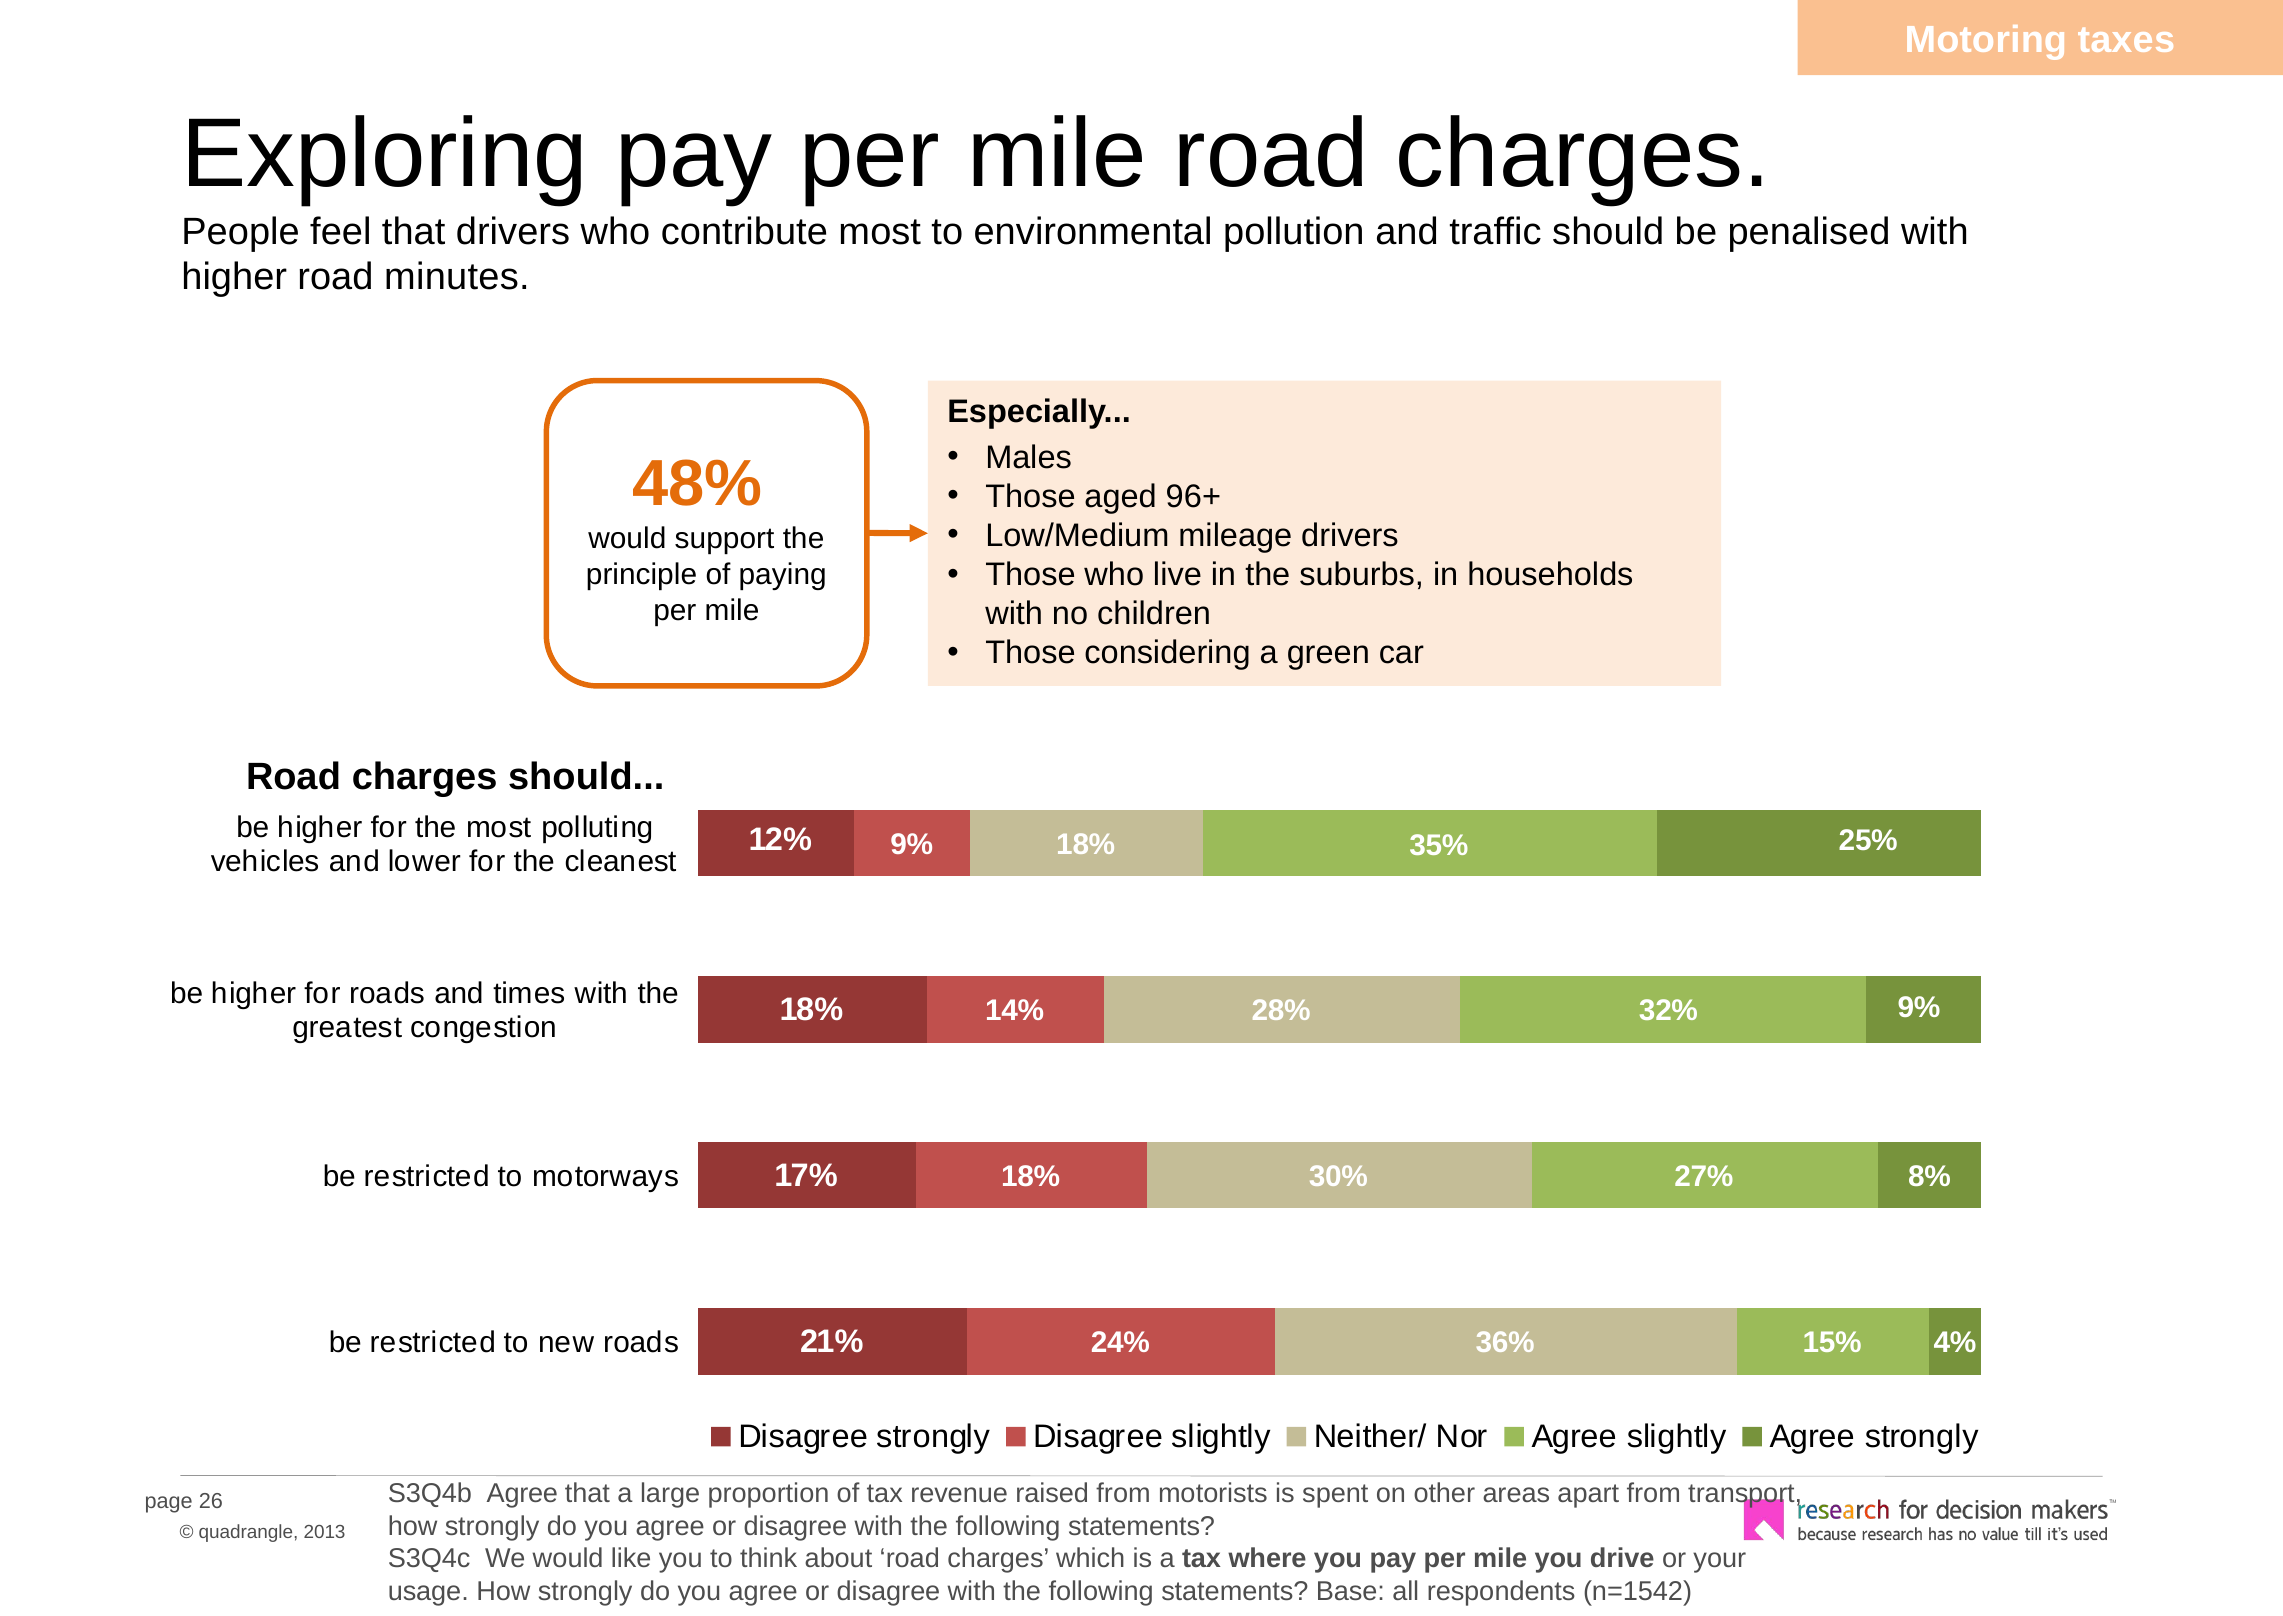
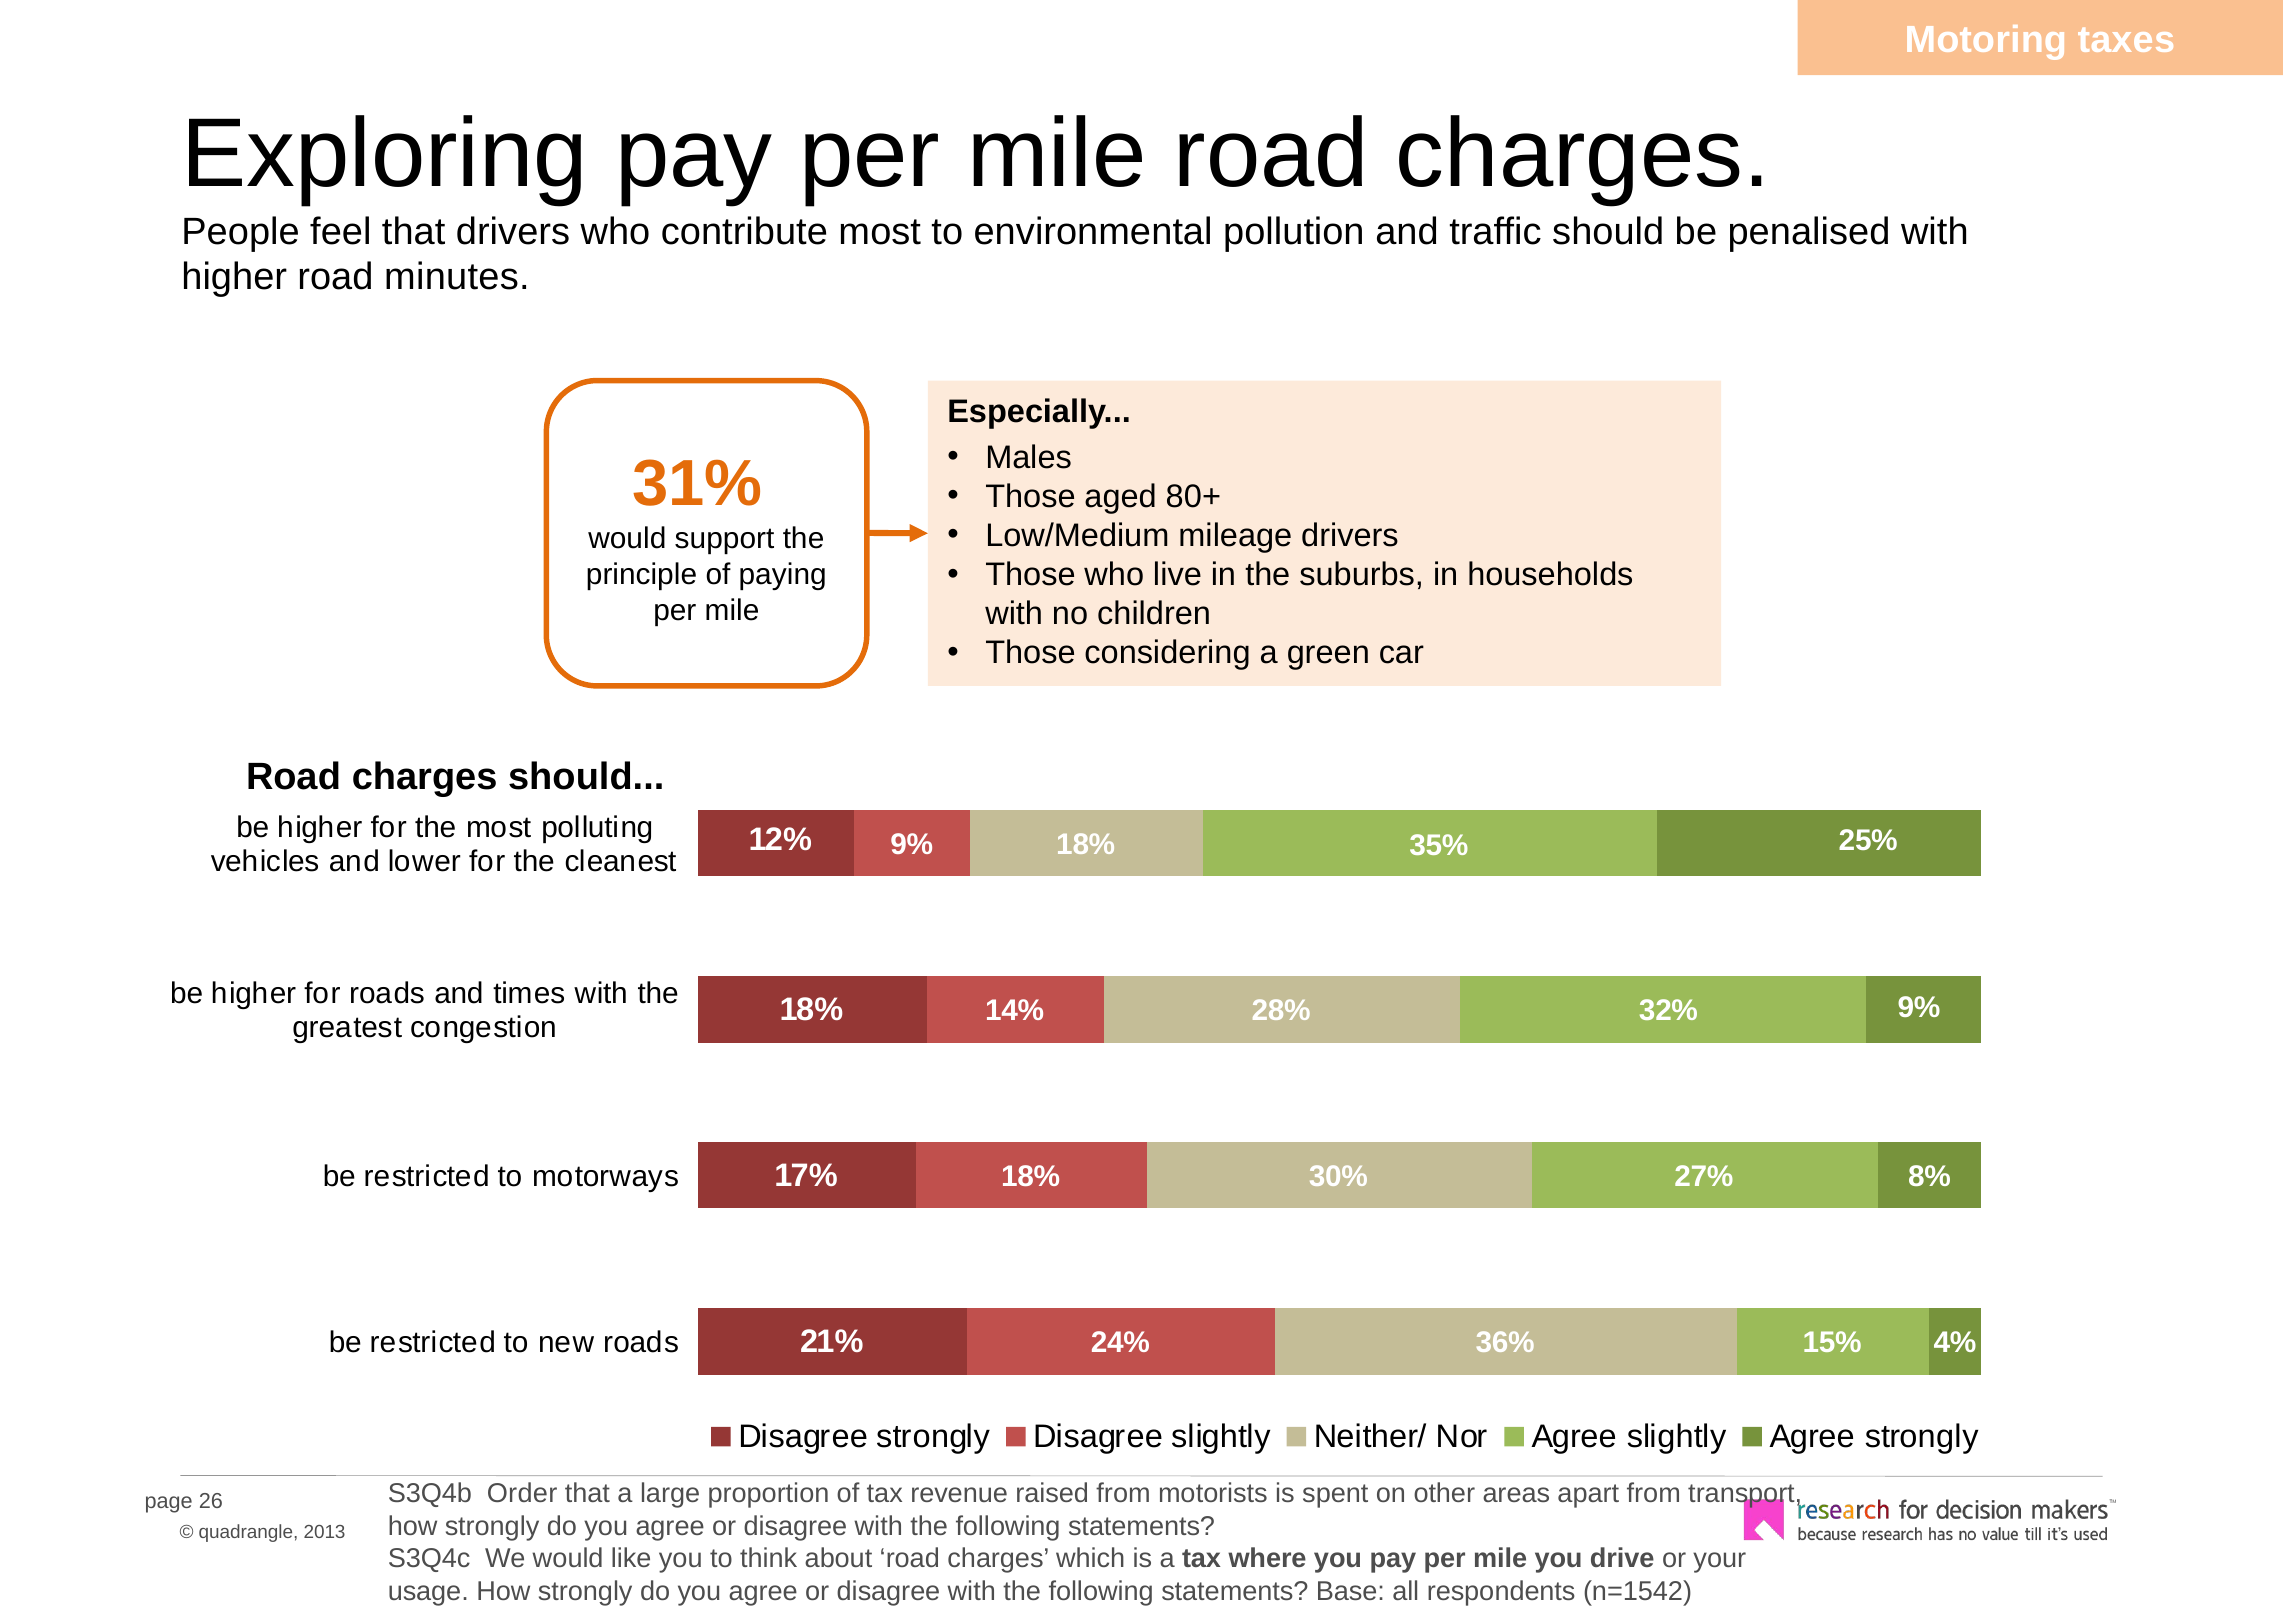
48%: 48% -> 31%
96+: 96+ -> 80+
S3Q4b Agree: Agree -> Order
